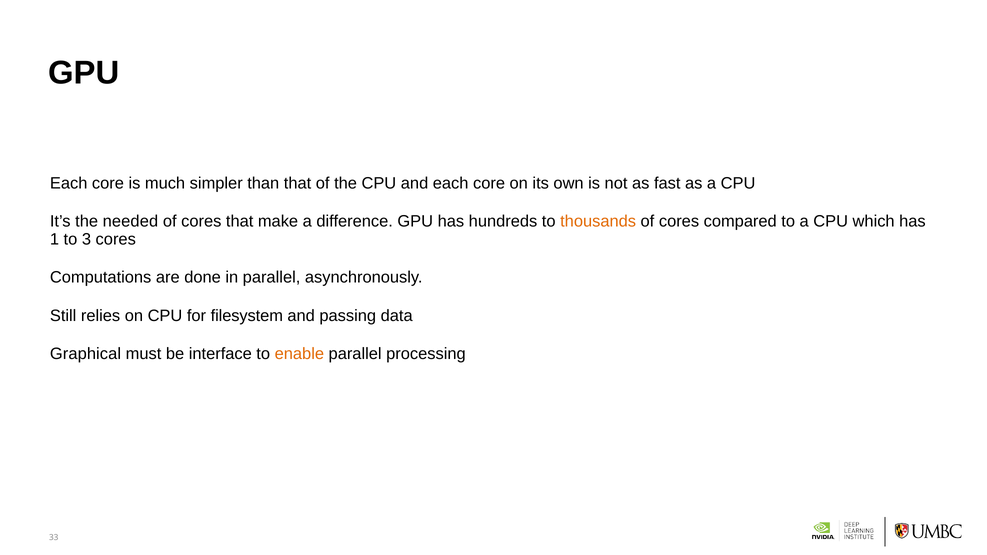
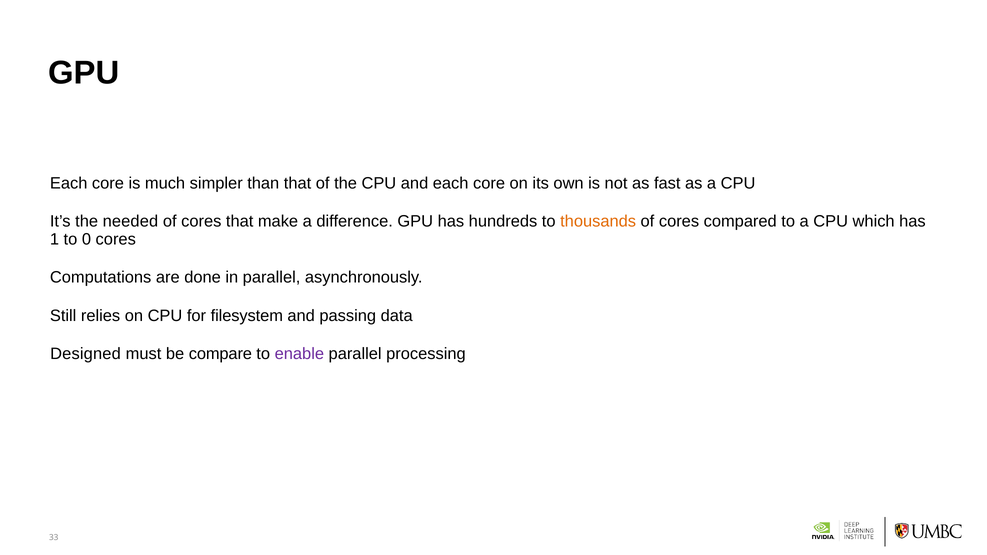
3: 3 -> 0
Graphical: Graphical -> Designed
interface: interface -> compare
enable colour: orange -> purple
